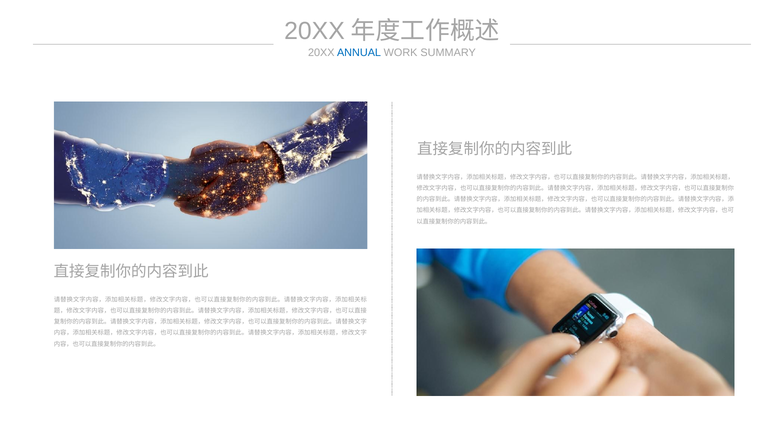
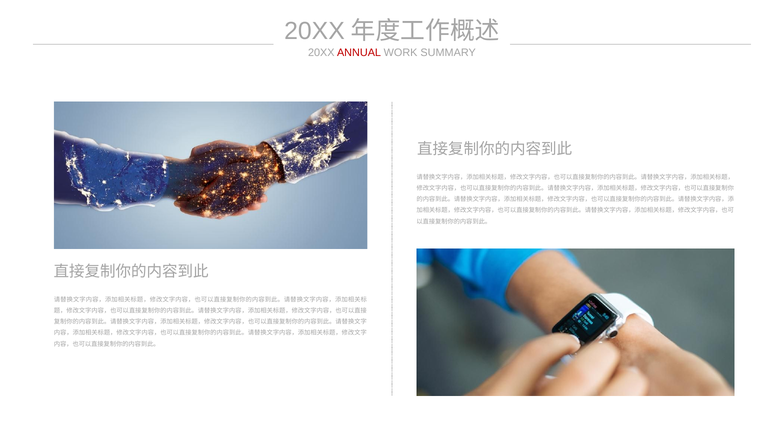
ANNUAL colour: blue -> red
